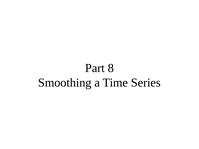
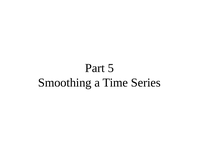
8: 8 -> 5
